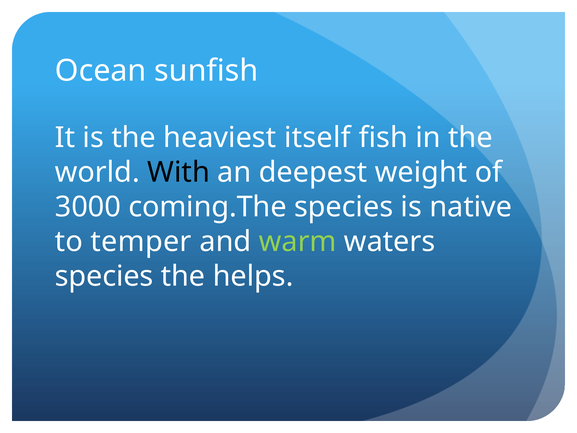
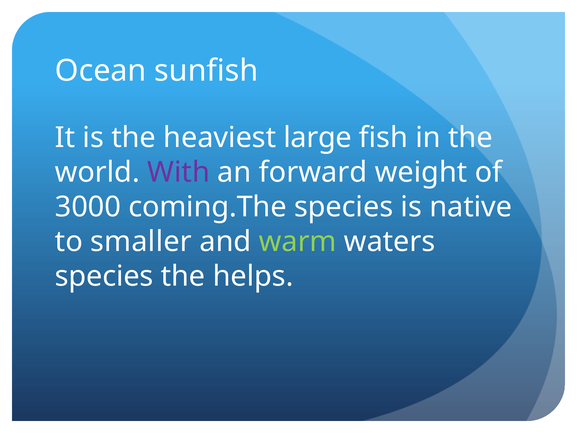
itself: itself -> large
With colour: black -> purple
deepest: deepest -> forward
temper: temper -> smaller
